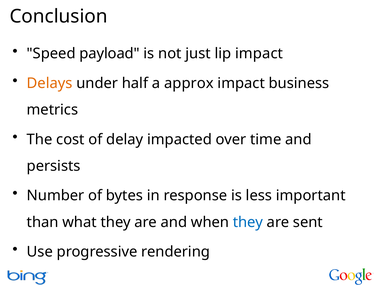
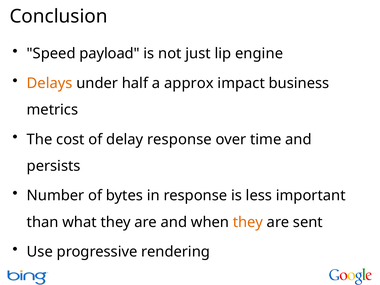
lip impact: impact -> engine
delay impacted: impacted -> response
they at (248, 222) colour: blue -> orange
